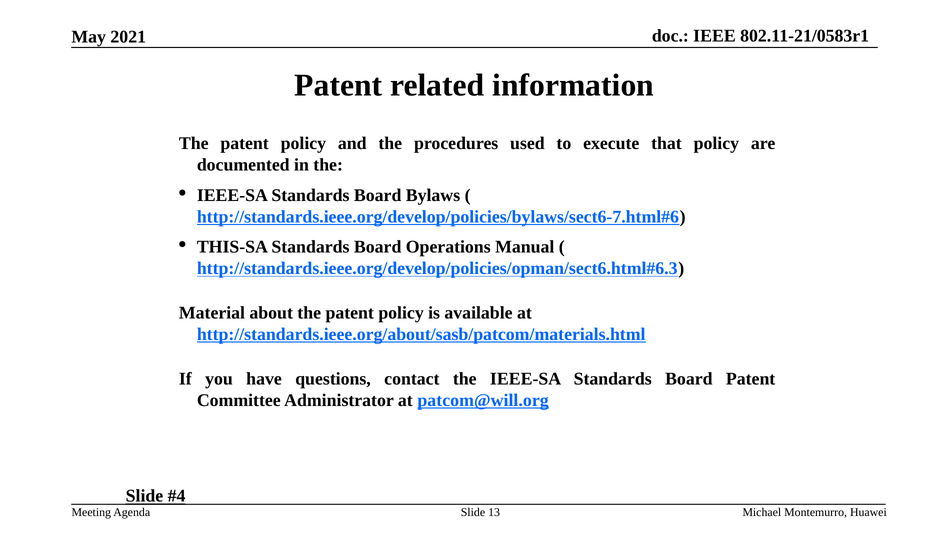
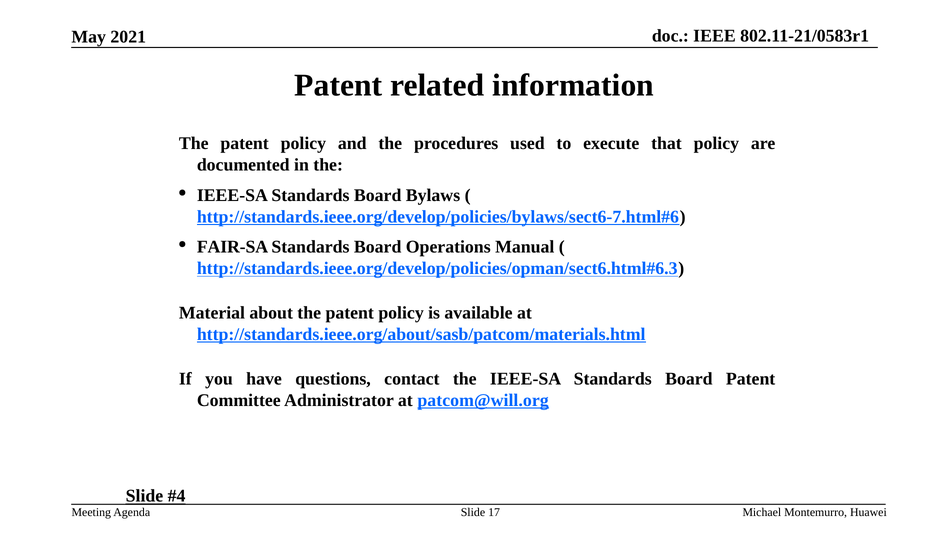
THIS-SA: THIS-SA -> FAIR-SA
13: 13 -> 17
